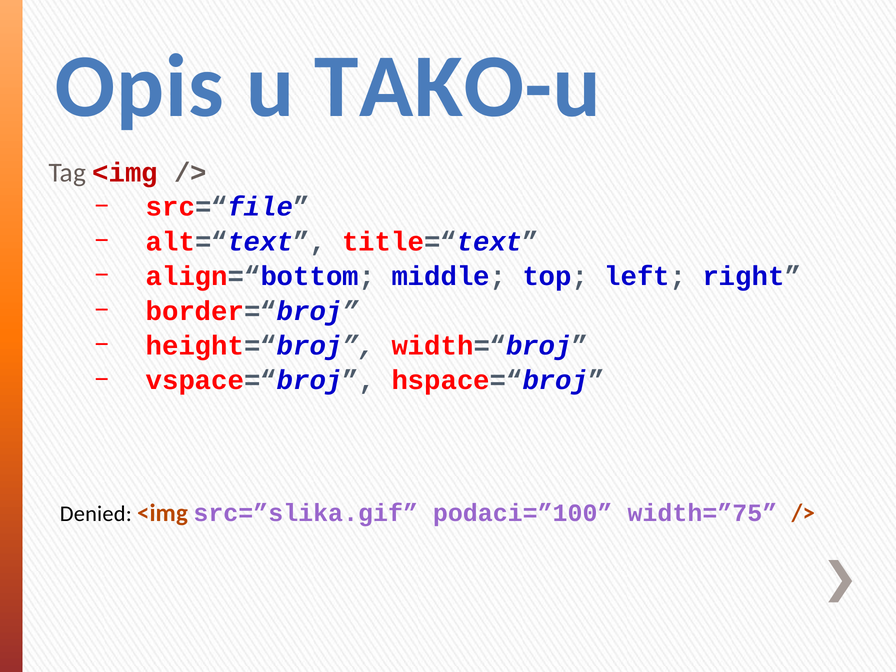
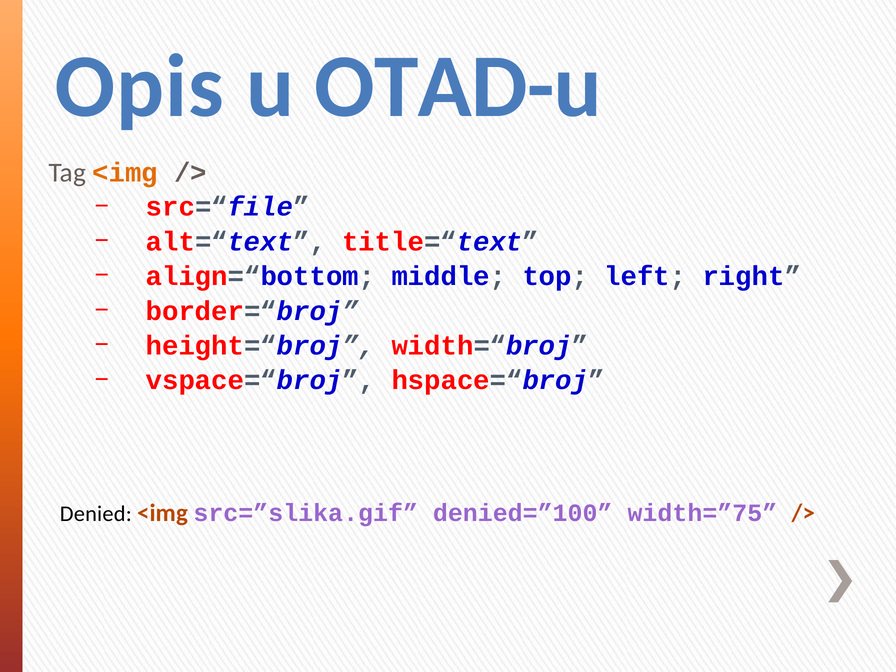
TAKO-u: TAKO-u -> OTAD-u
<img at (125, 173) colour: red -> orange
podaci=”100: podaci=”100 -> denied=”100
